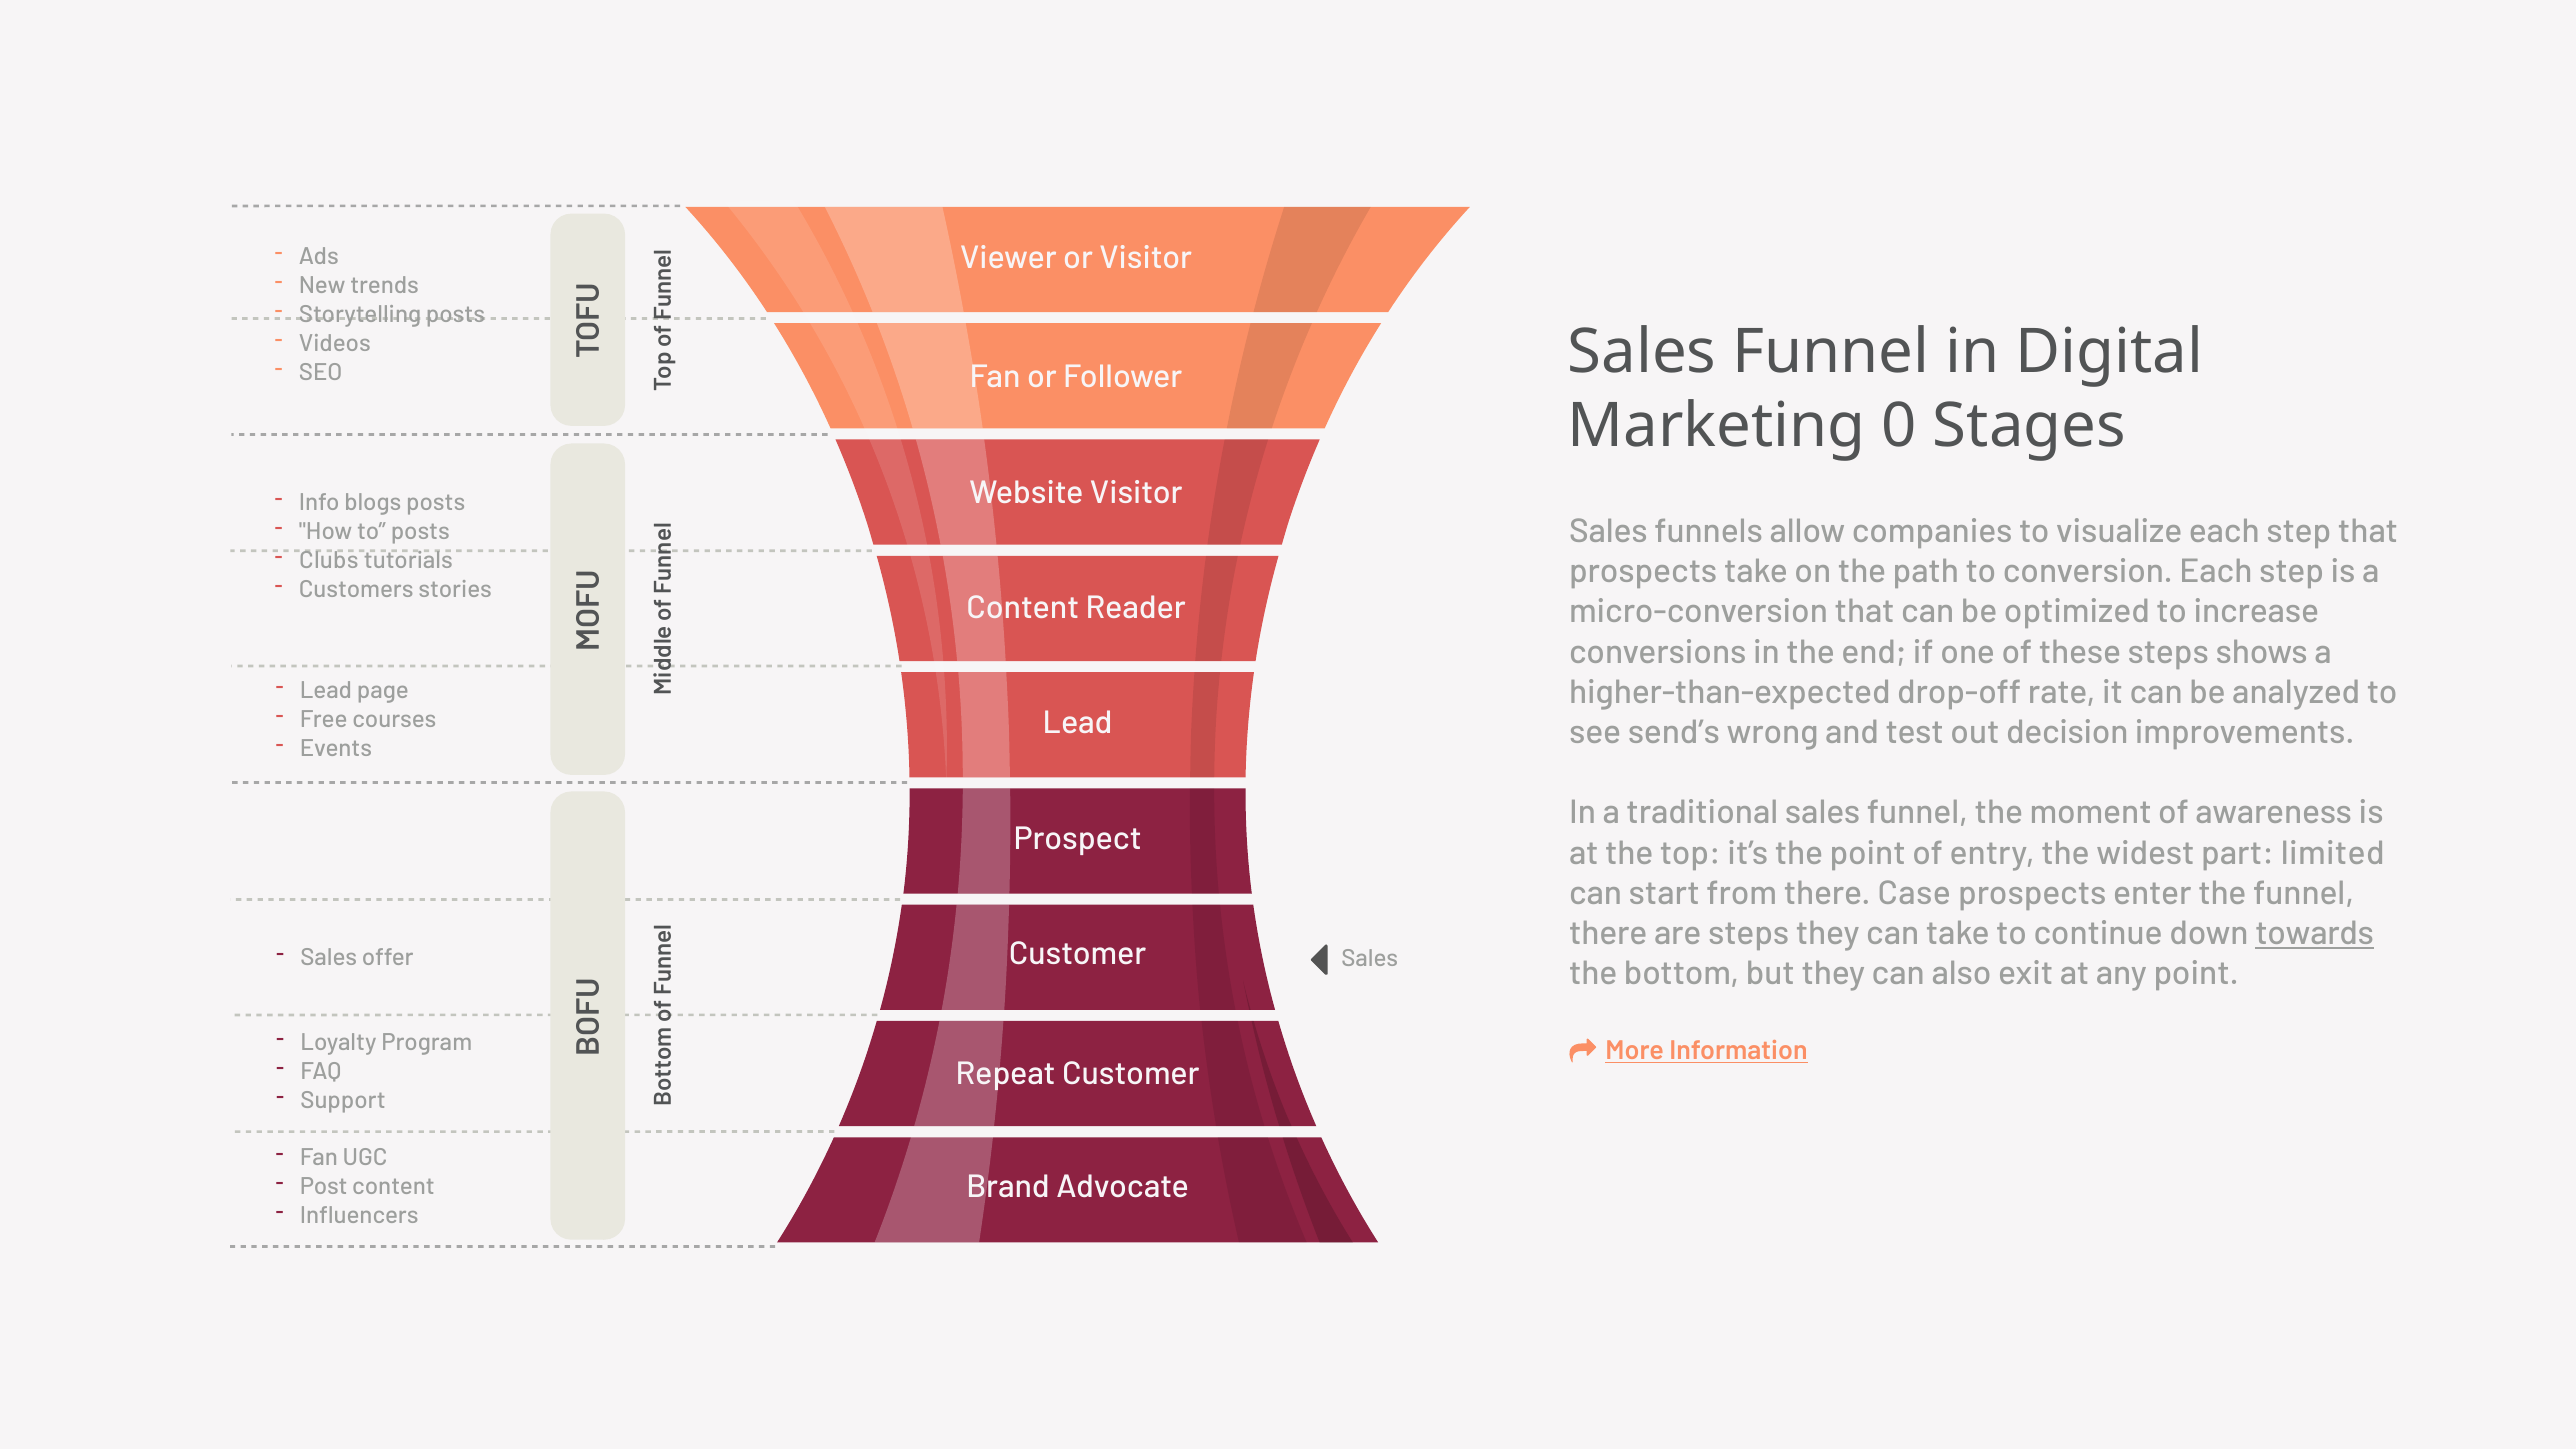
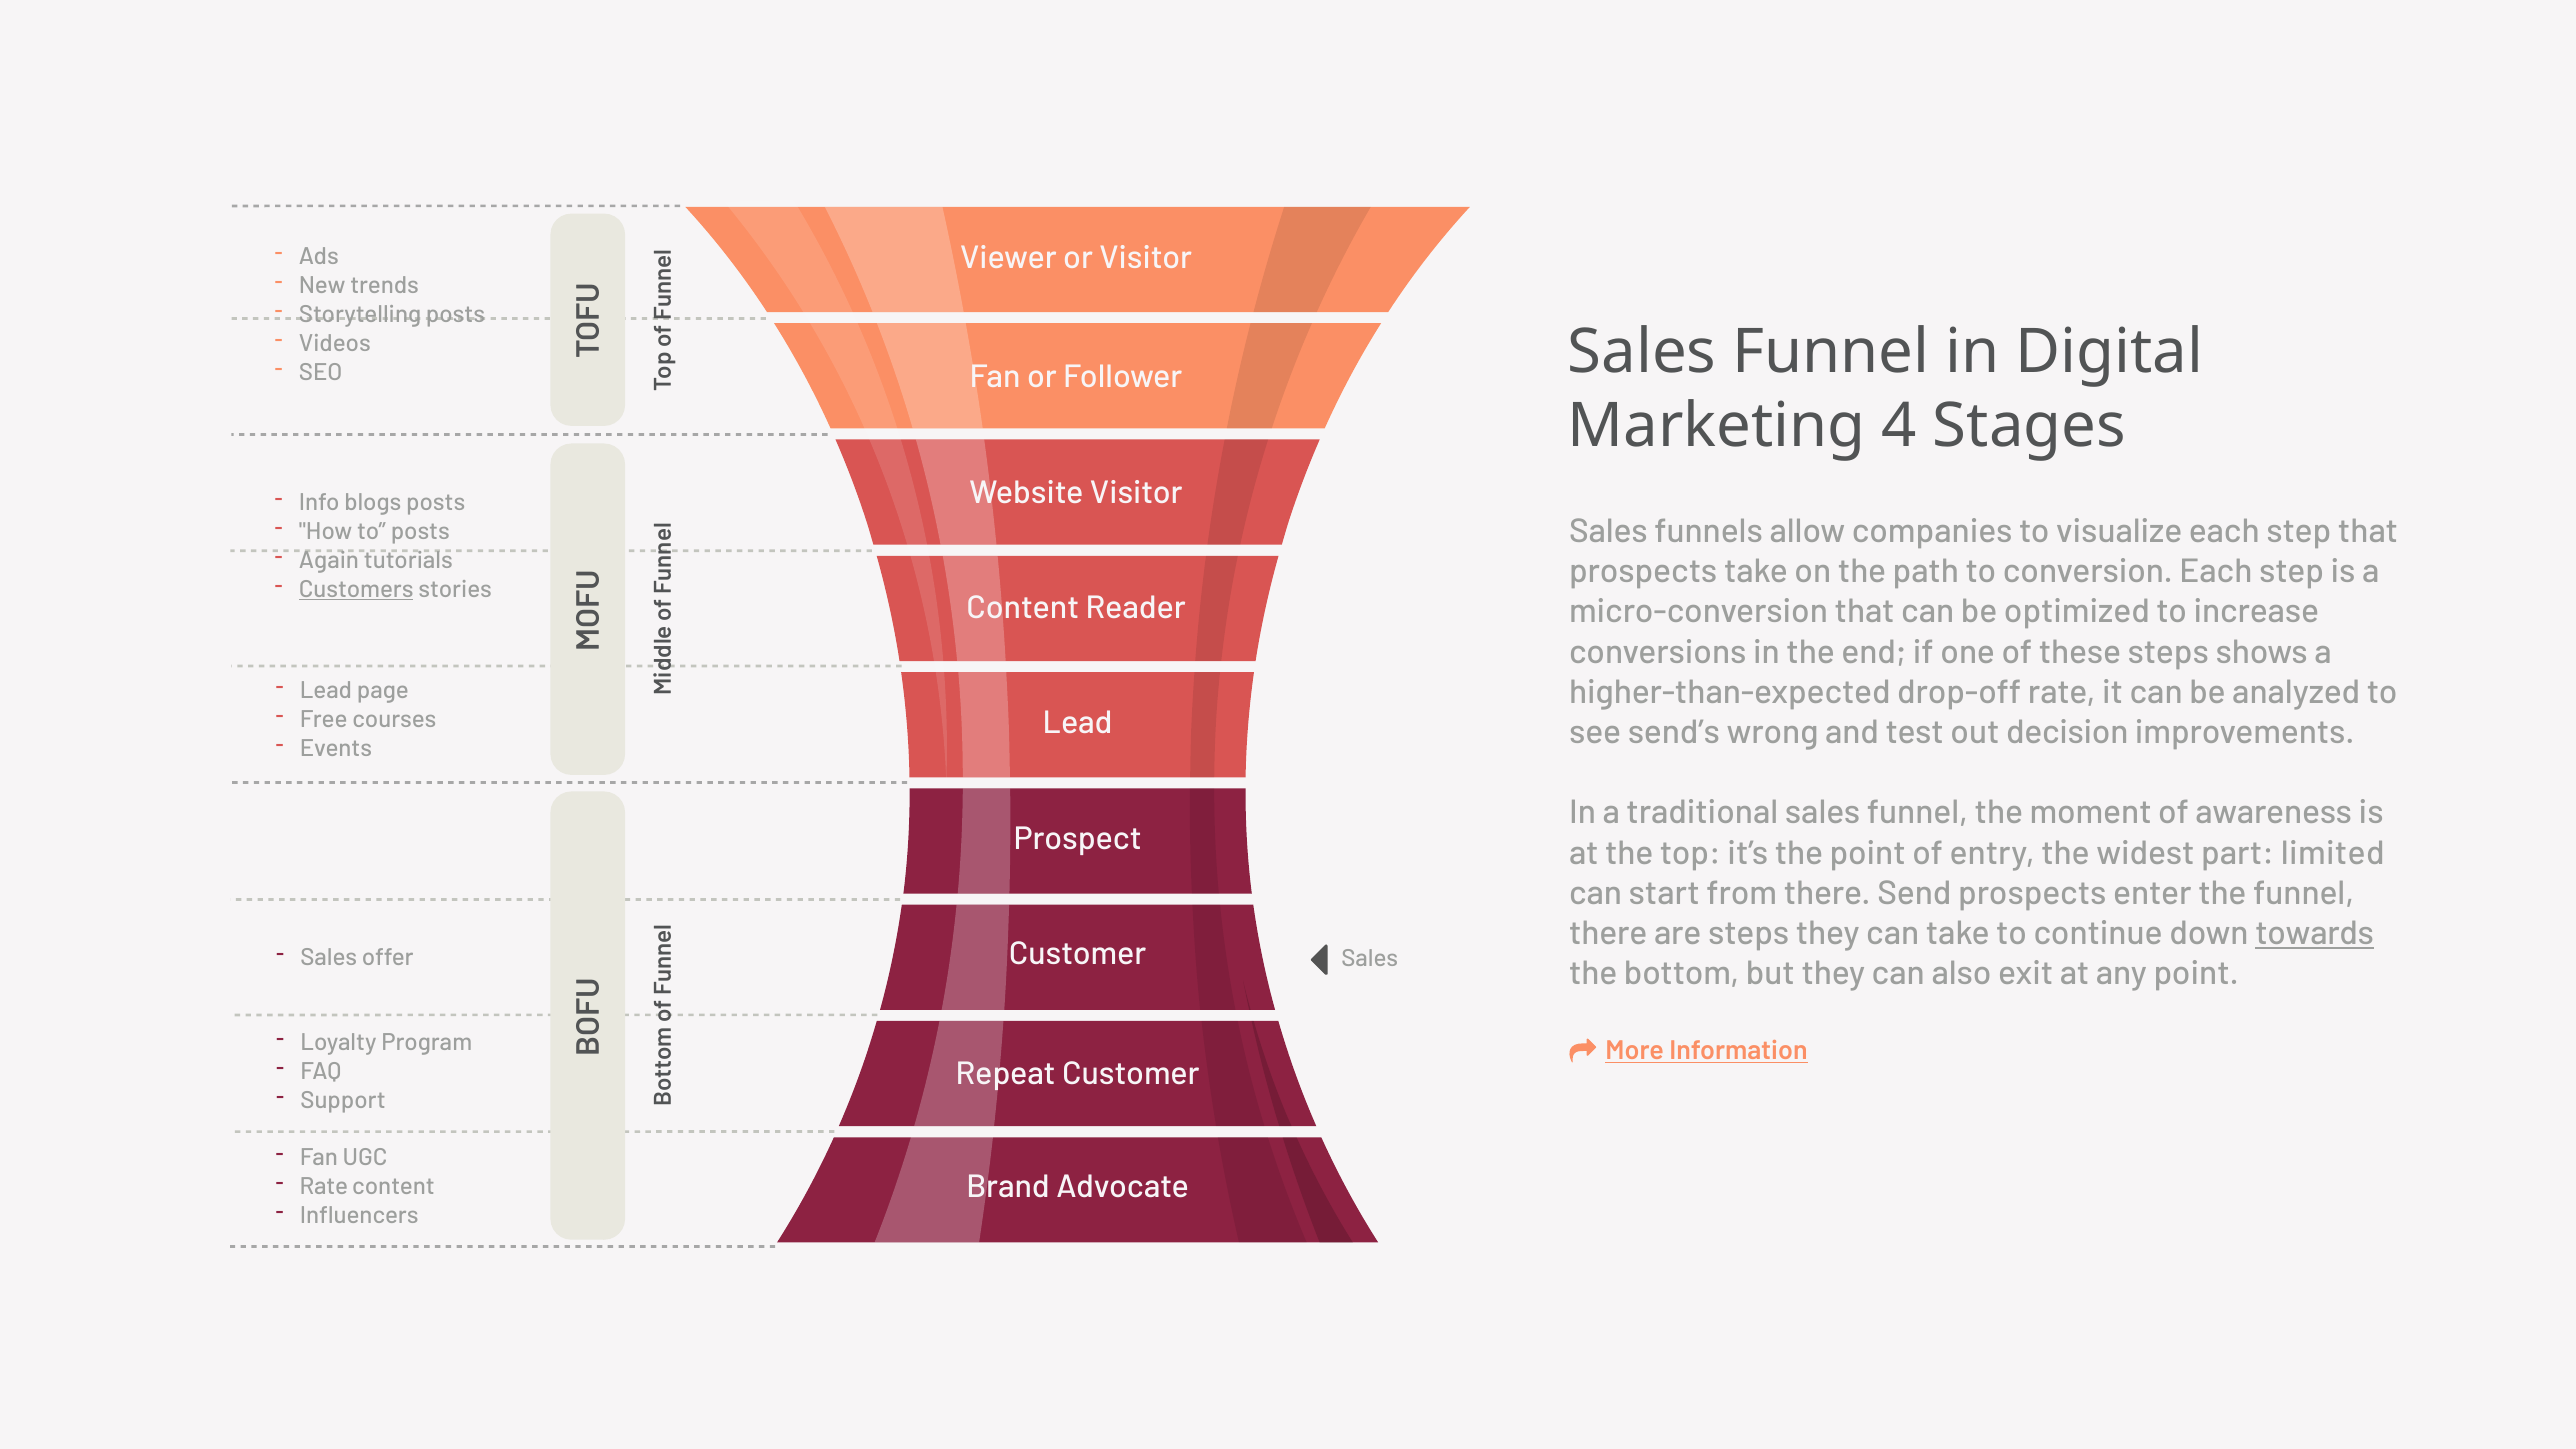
0: 0 -> 4
Clubs: Clubs -> Again
Customers underline: none -> present
Case: Case -> Send
Post at (324, 1186): Post -> Rate
